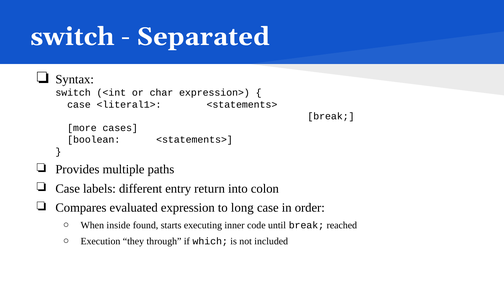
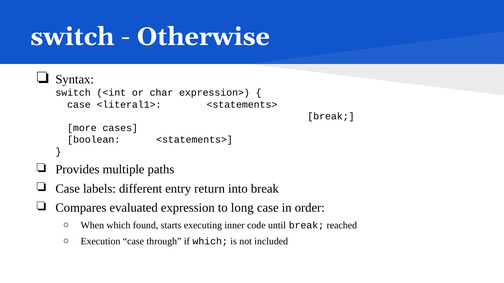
Separated: Separated -> Otherwise
into colon: colon -> break
When inside: inside -> which
Execution they: they -> case
